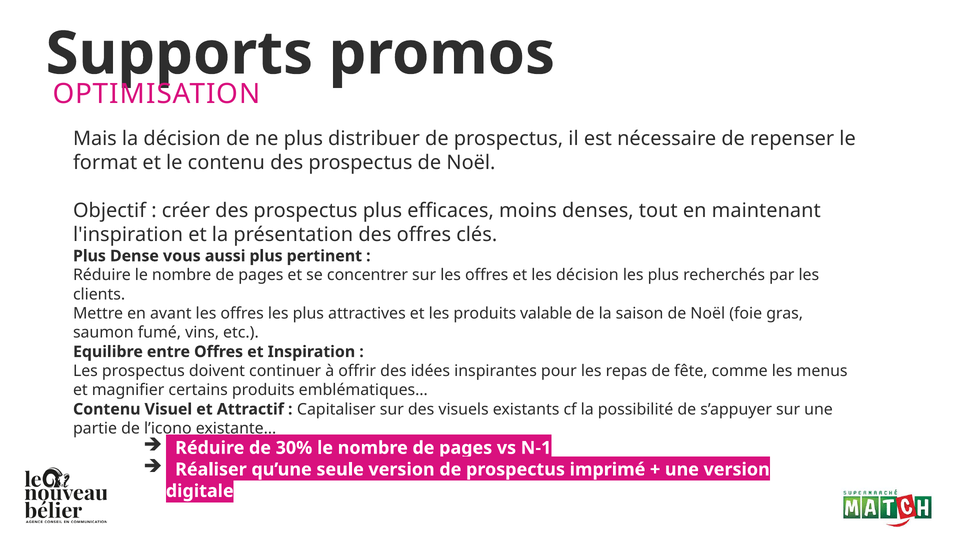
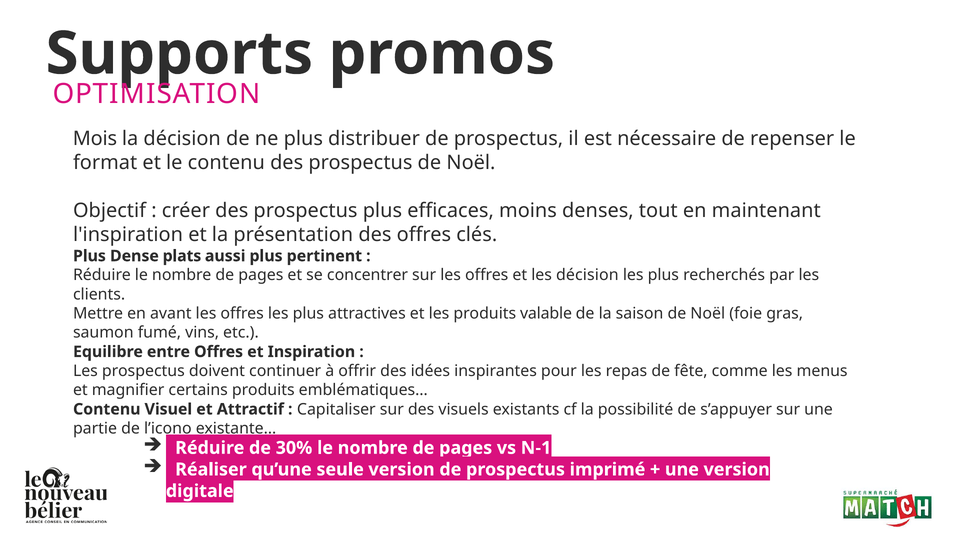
Mais: Mais -> Mois
vous: vous -> plats
